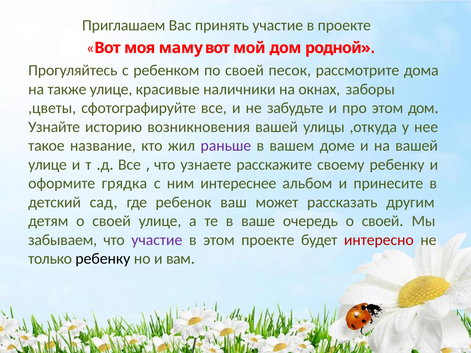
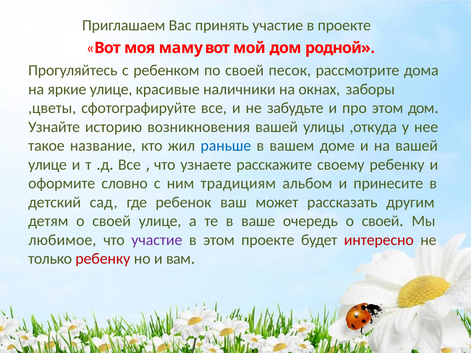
также: также -> яркие
раньше colour: purple -> blue
грядка: грядка -> словно
интереснее: интереснее -> традициям
забываем: забываем -> любимое
ребенку at (103, 259) colour: black -> red
